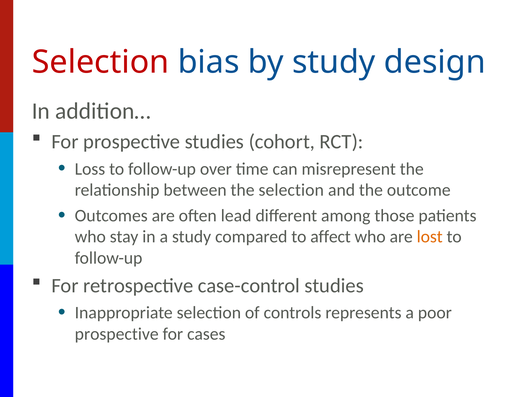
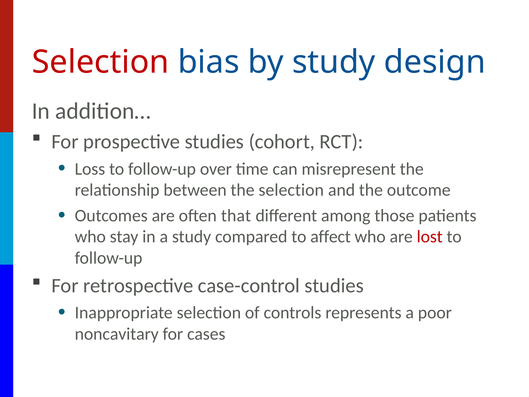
lead: lead -> that
lost colour: orange -> red
prospective at (117, 334): prospective -> noncavitary
